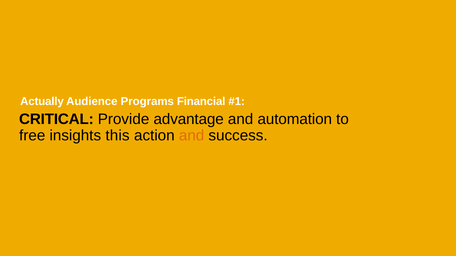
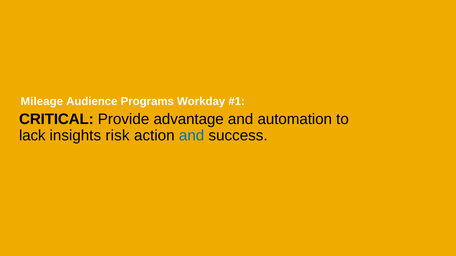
Actually: Actually -> Mileage
Financial: Financial -> Workday
free: free -> lack
this: this -> risk
and at (192, 136) colour: orange -> blue
